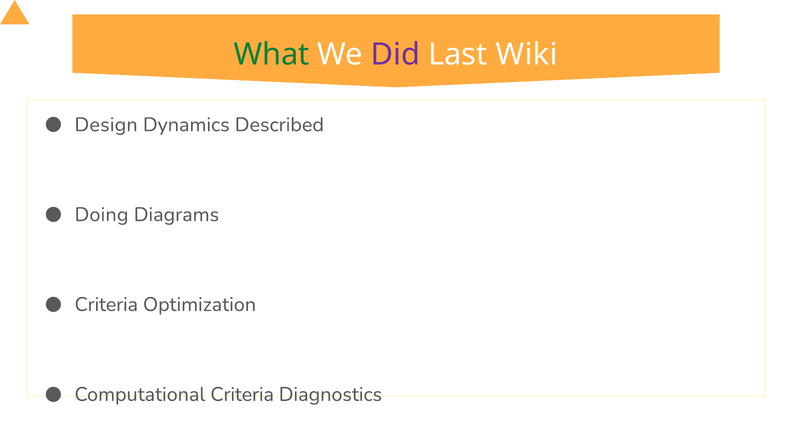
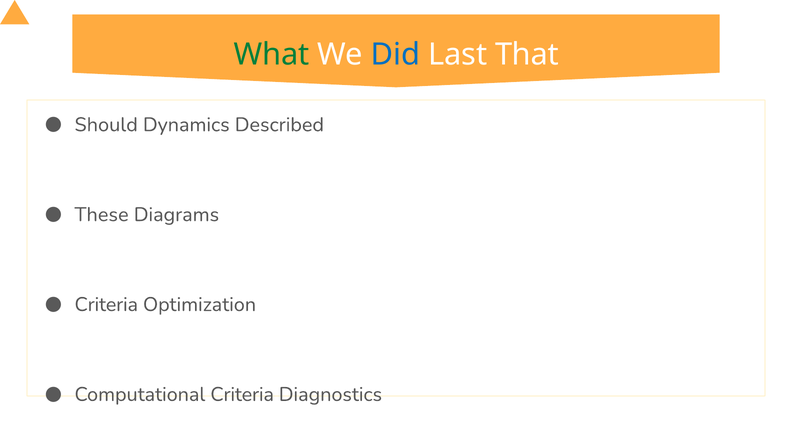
Did colour: purple -> blue
Wiki: Wiki -> That
Design: Design -> Should
Doing: Doing -> These
